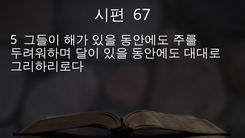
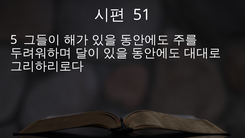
67: 67 -> 51
